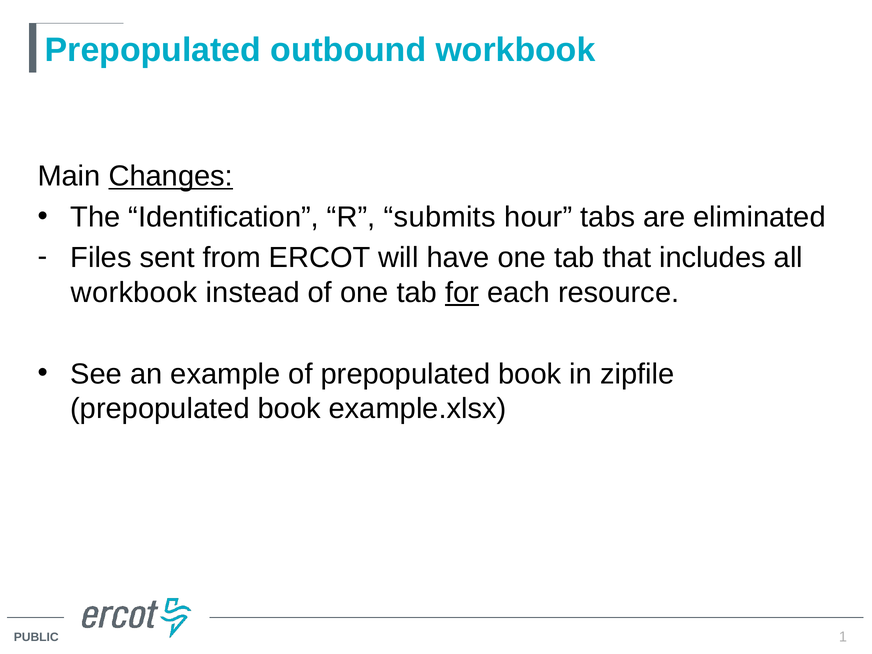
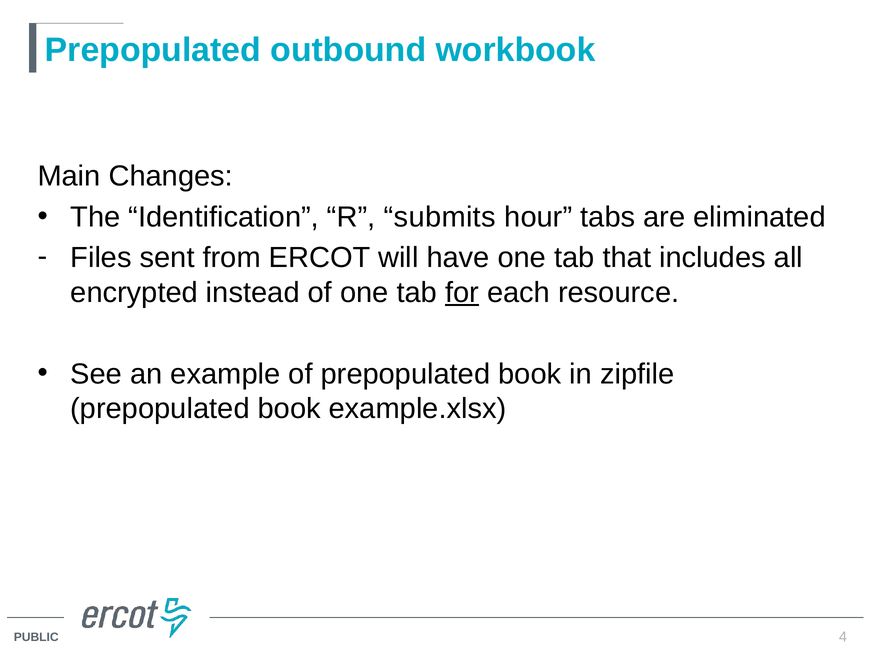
Changes underline: present -> none
workbook at (134, 293): workbook -> encrypted
1: 1 -> 4
